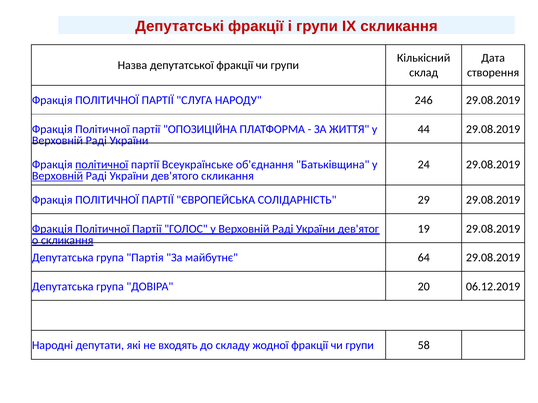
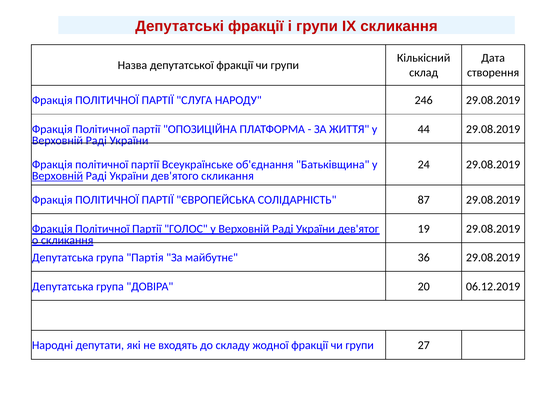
політичної at (102, 165) underline: present -> none
29: 29 -> 87
64: 64 -> 36
58: 58 -> 27
